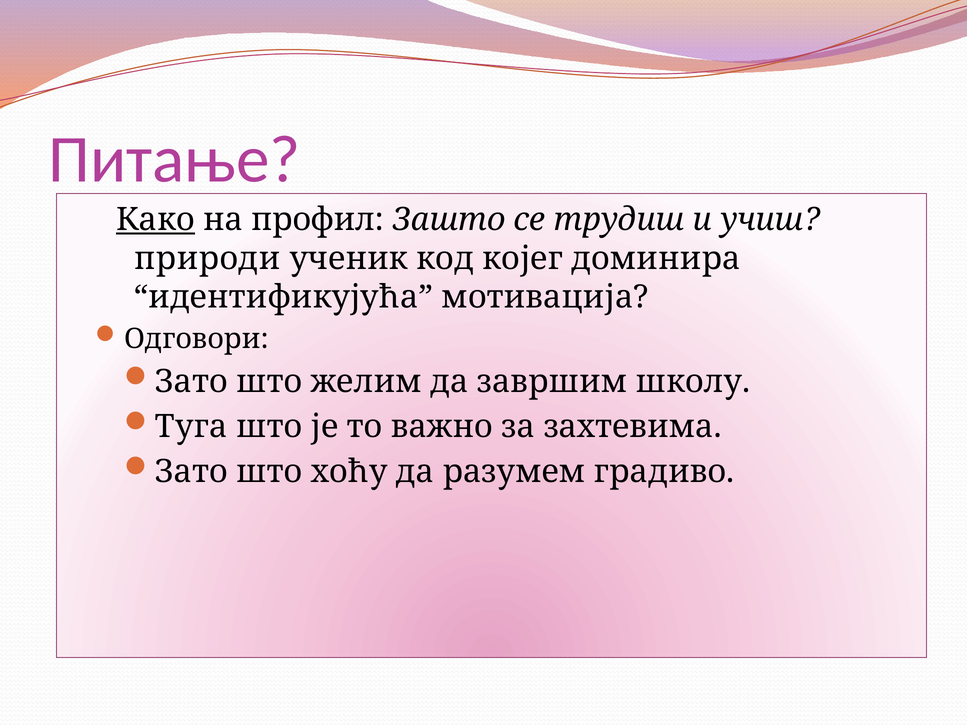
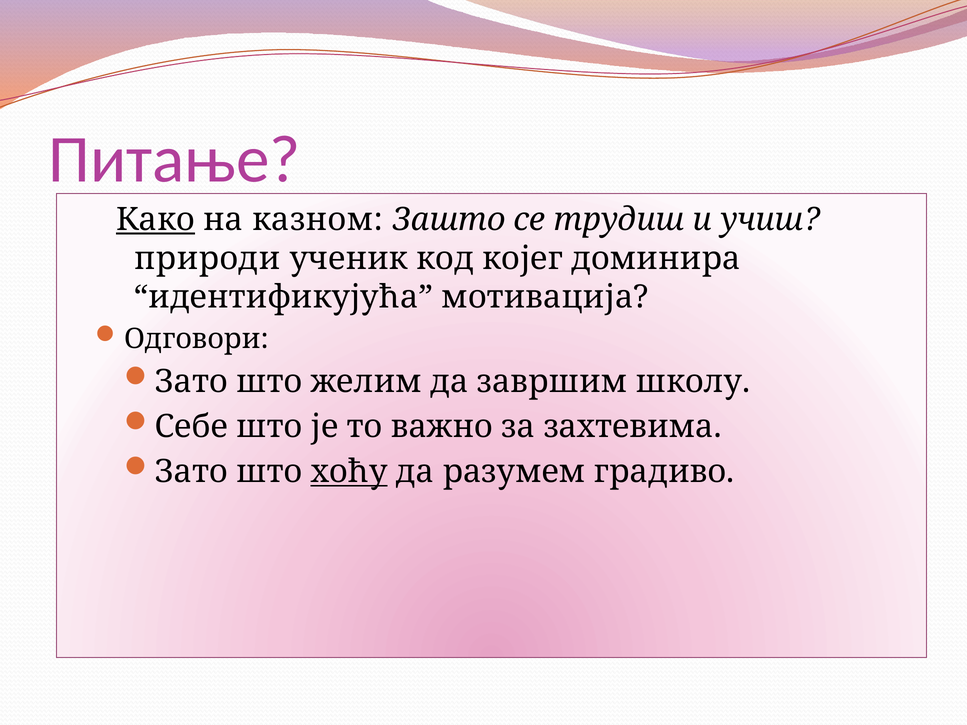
профил: профил -> казном
Туга: Туга -> Себе
хоћу underline: none -> present
